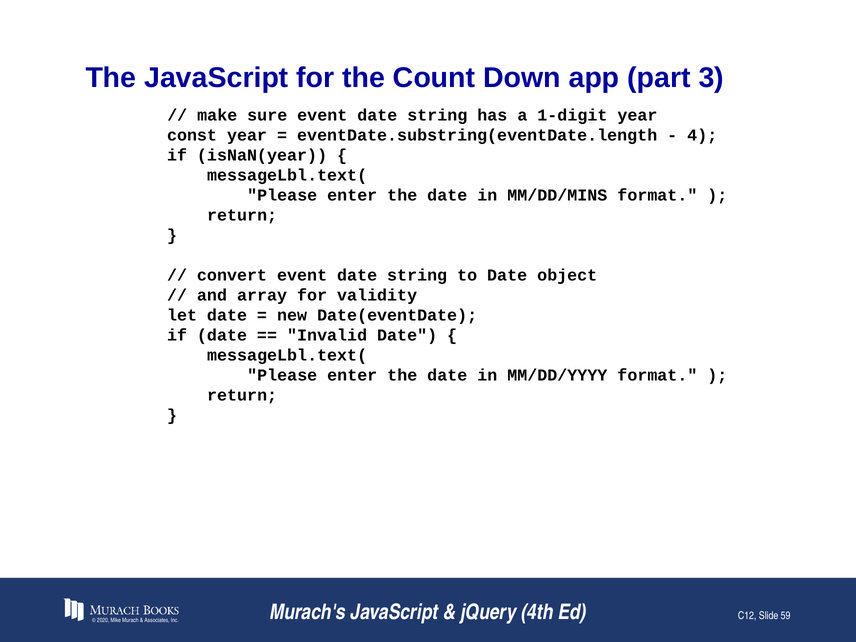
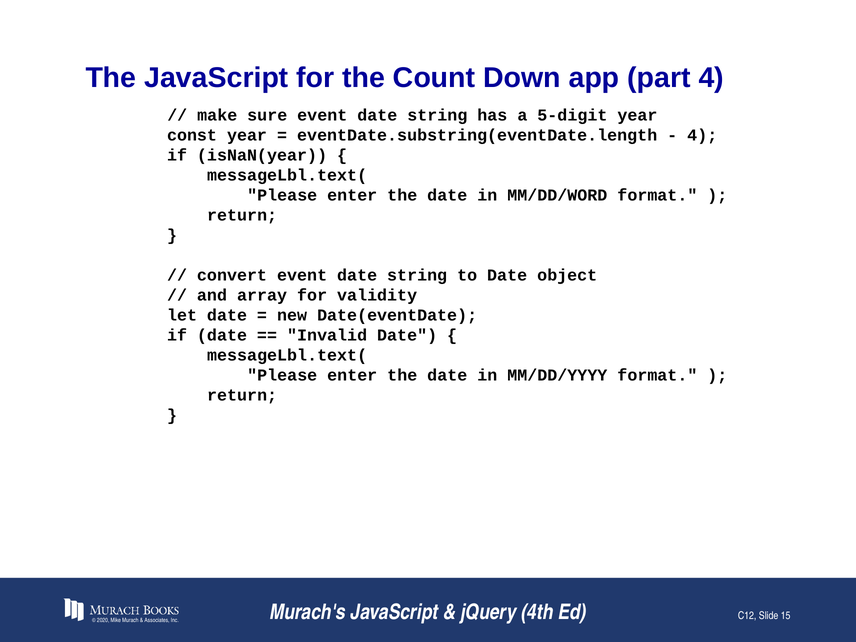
part 3: 3 -> 4
1-digit: 1-digit -> 5-digit
MM/DD/MINS: MM/DD/MINS -> MM/DD/WORD
59: 59 -> 15
